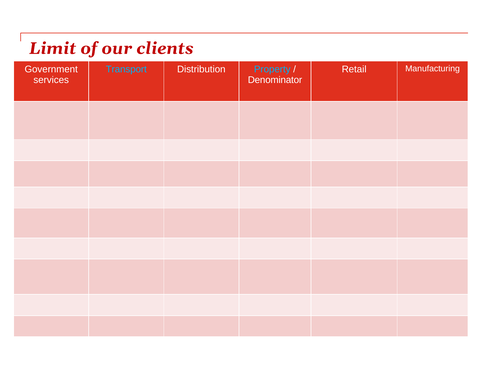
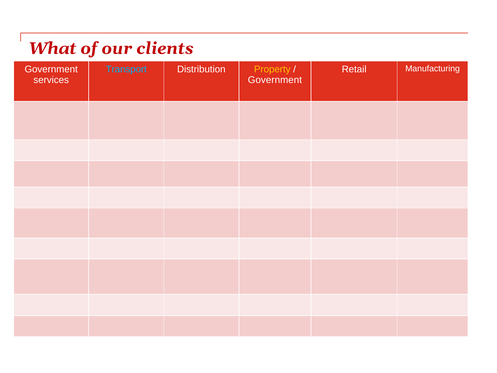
Limit: Limit -> What
Property colour: light blue -> yellow
Denominator at (275, 80): Denominator -> Government
